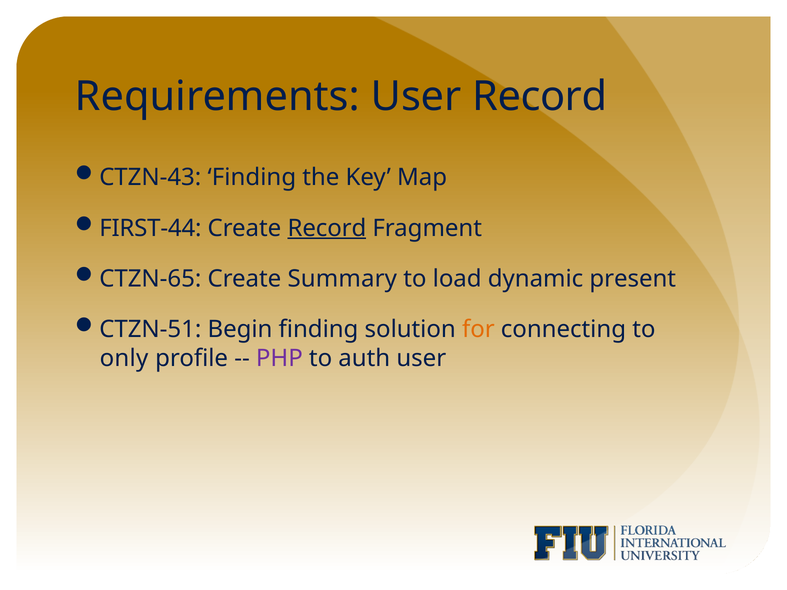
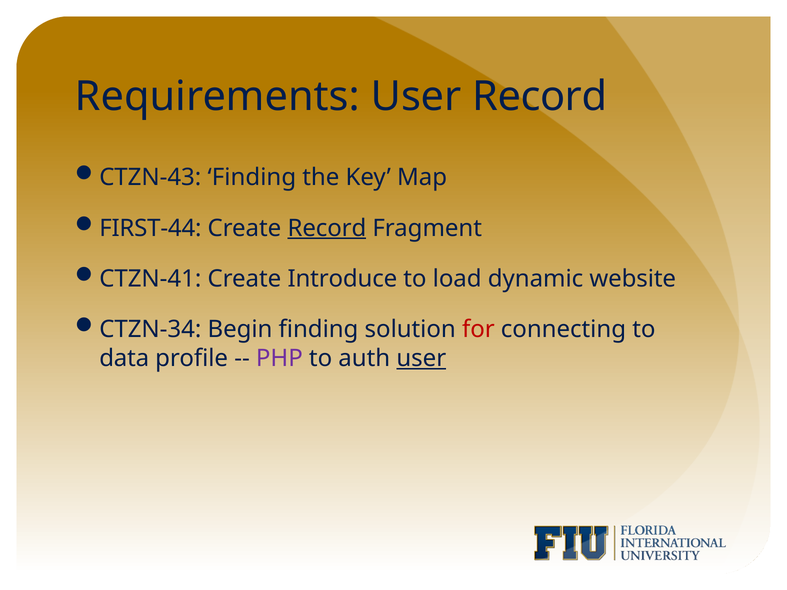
CTZN-65: CTZN-65 -> CTZN-41
Summary: Summary -> Introduce
present: present -> website
CTZN-51: CTZN-51 -> CTZN-34
for colour: orange -> red
only: only -> data
user at (421, 358) underline: none -> present
